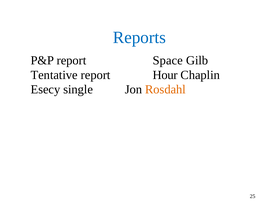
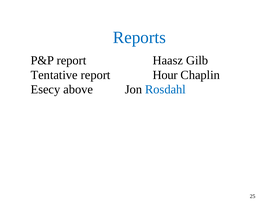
Space: Space -> Haasz
single: single -> above
Rosdahl colour: orange -> blue
